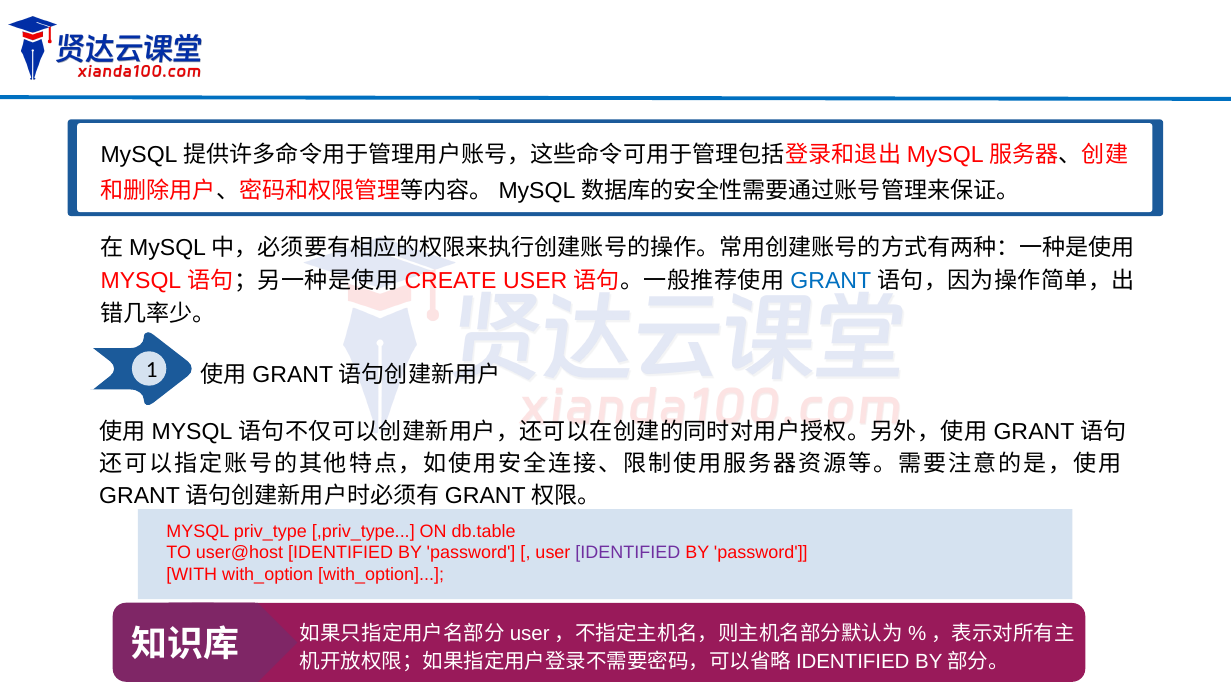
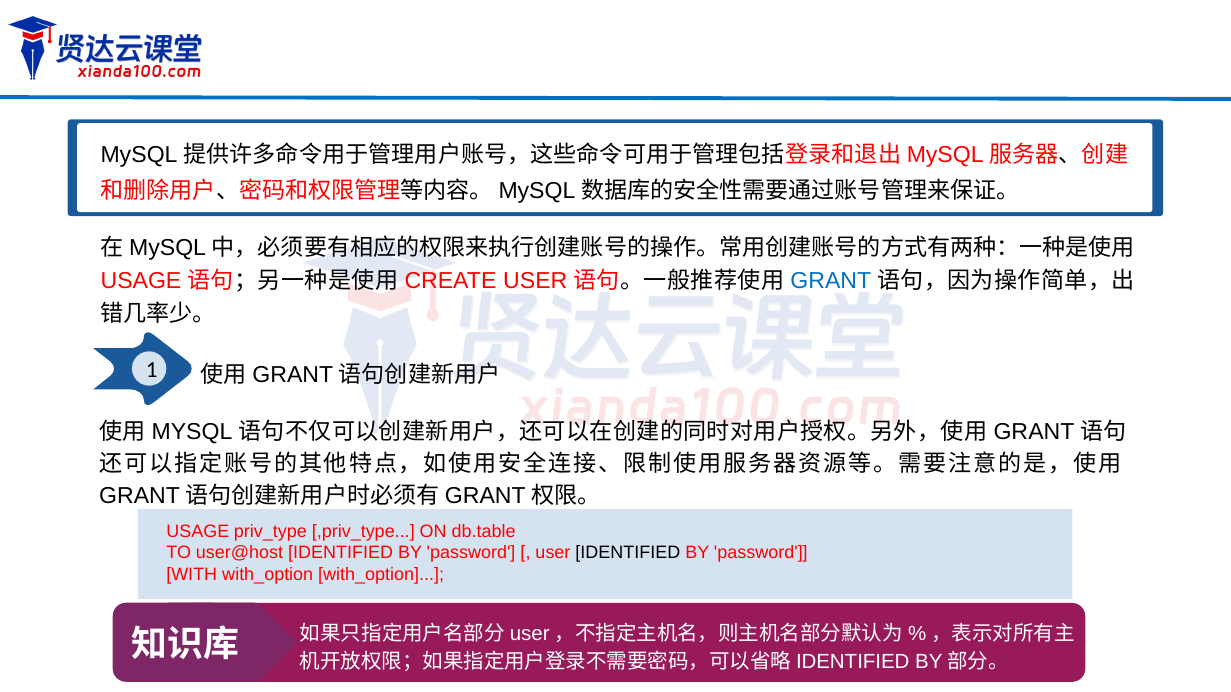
MYSQL at (141, 281): MYSQL -> USAGE
MYSQL at (198, 532): MYSQL -> USAGE
IDENTIFIED at (628, 553) colour: purple -> black
